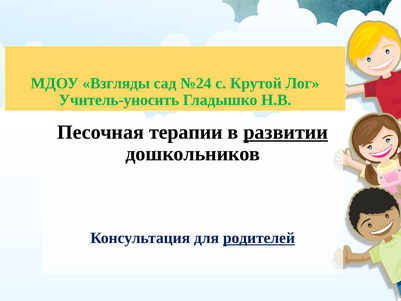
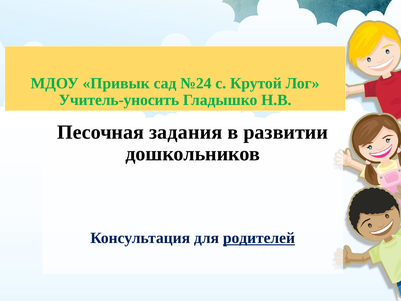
Взгляды: Взгляды -> Привык
терапии: терапии -> задания
развитии underline: present -> none
